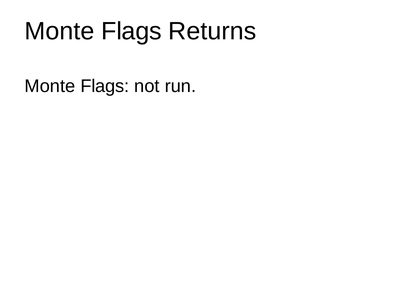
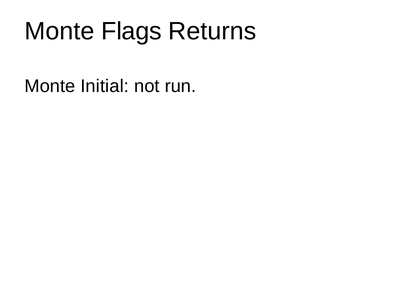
Flags at (105, 86): Flags -> Initial
